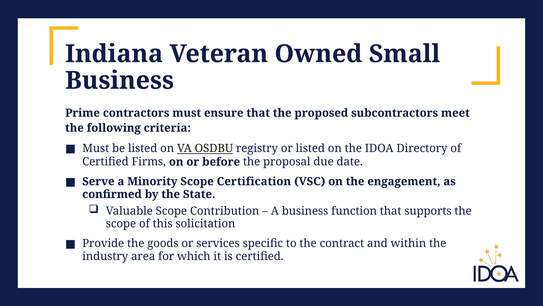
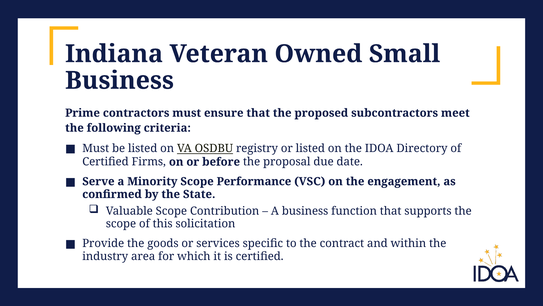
Certification: Certification -> Performance
